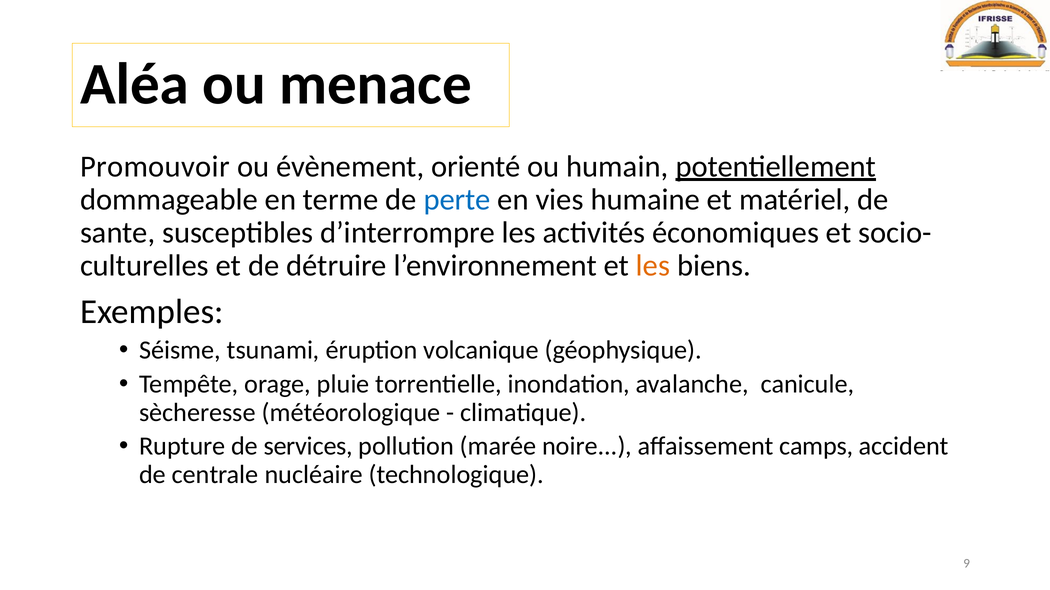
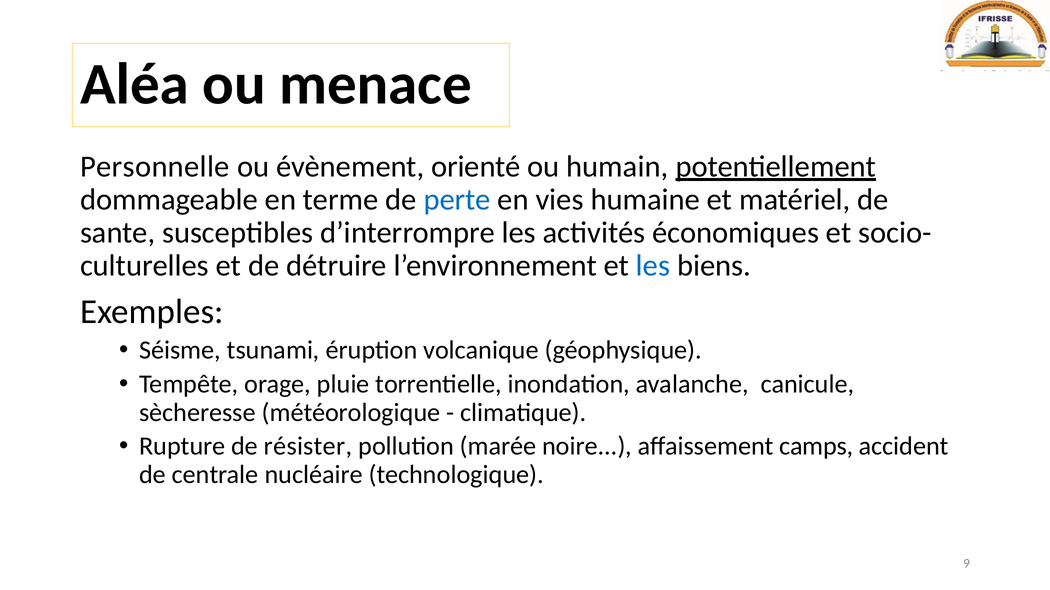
Promouvoir: Promouvoir -> Personnelle
les at (653, 266) colour: orange -> blue
services: services -> résister
